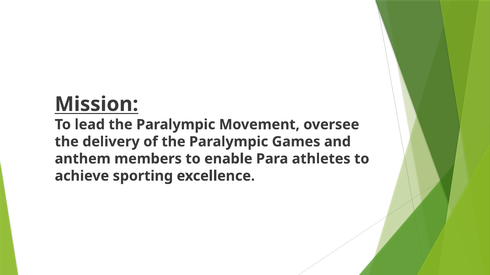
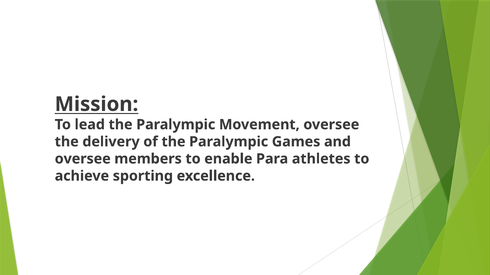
anthem at (83, 159): anthem -> oversee
